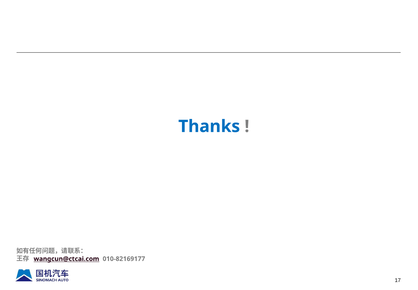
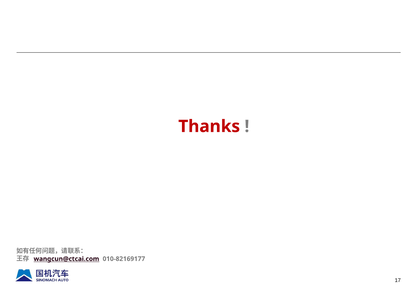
Thanks colour: blue -> red
